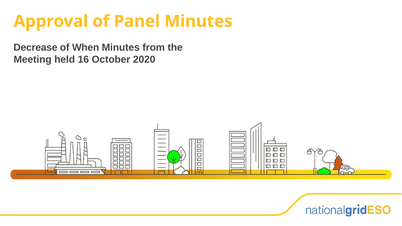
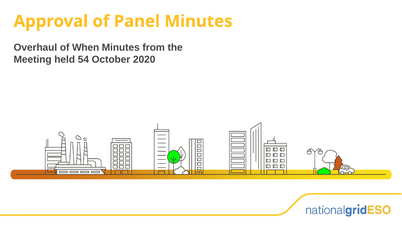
Decrease: Decrease -> Overhaul
16: 16 -> 54
